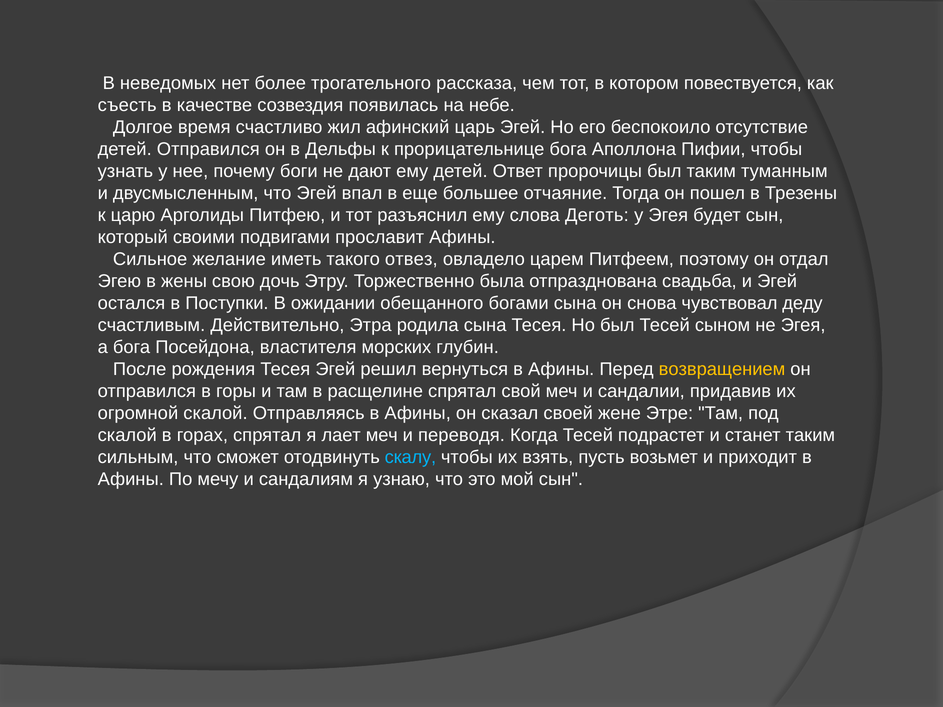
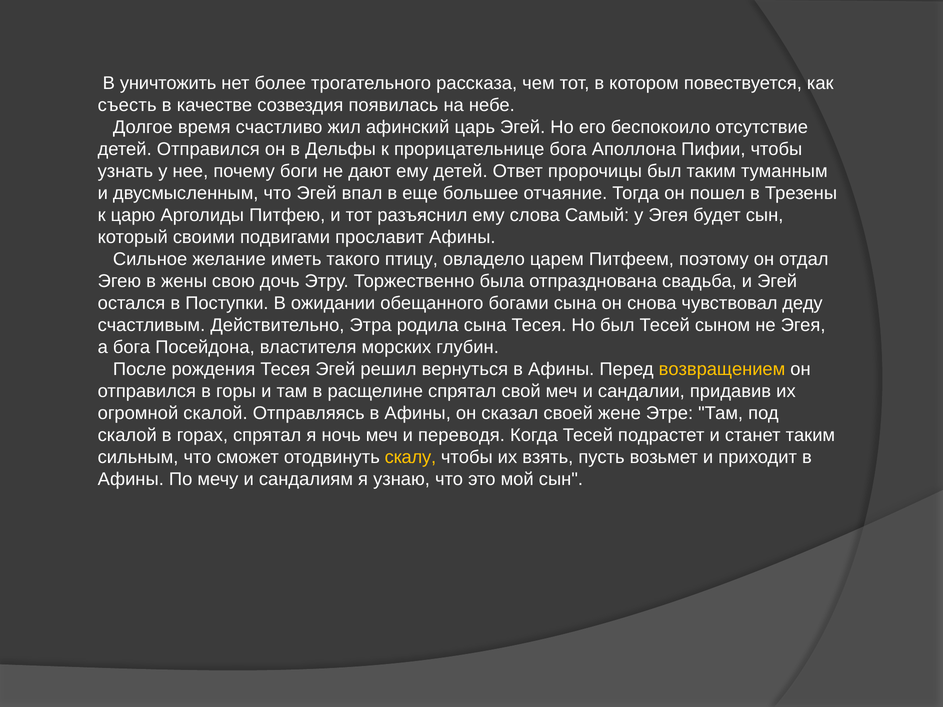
неведомых: неведомых -> уничтожить
Деготь: Деготь -> Самый
отвез: отвез -> птицу
лает: лает -> ночь
скалу colour: light blue -> yellow
